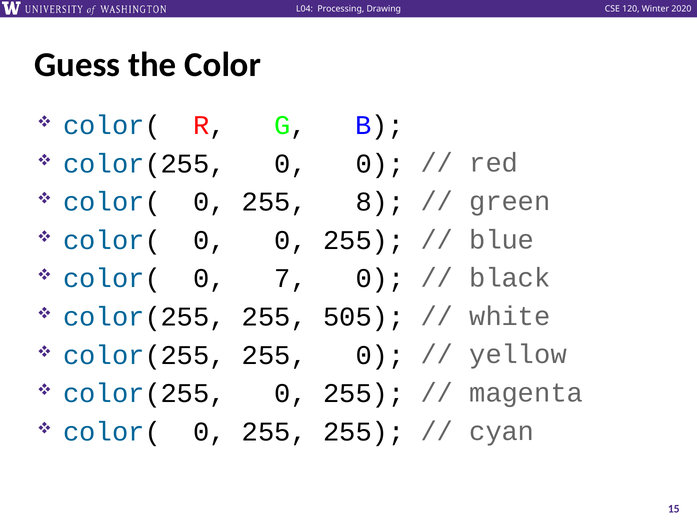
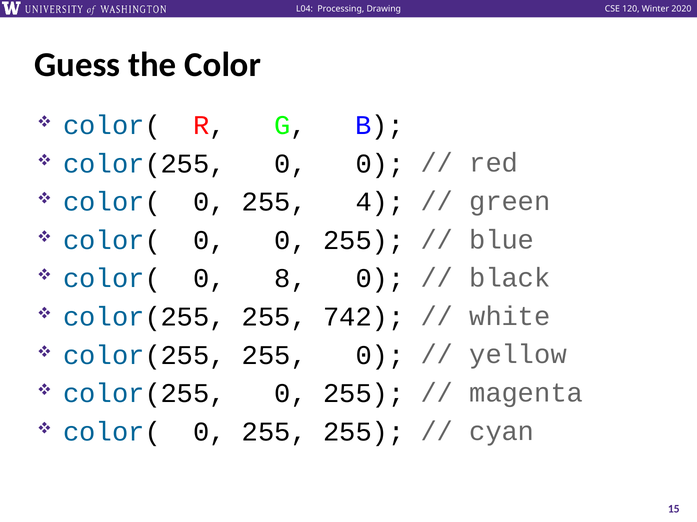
8: 8 -> 4
7: 7 -> 8
505: 505 -> 742
